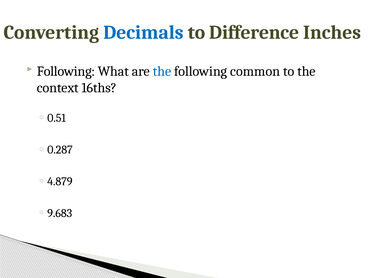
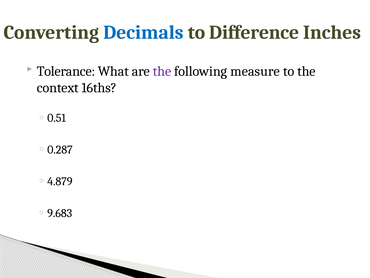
Following at (66, 71): Following -> Tolerance
the at (162, 71) colour: blue -> purple
common: common -> measure
